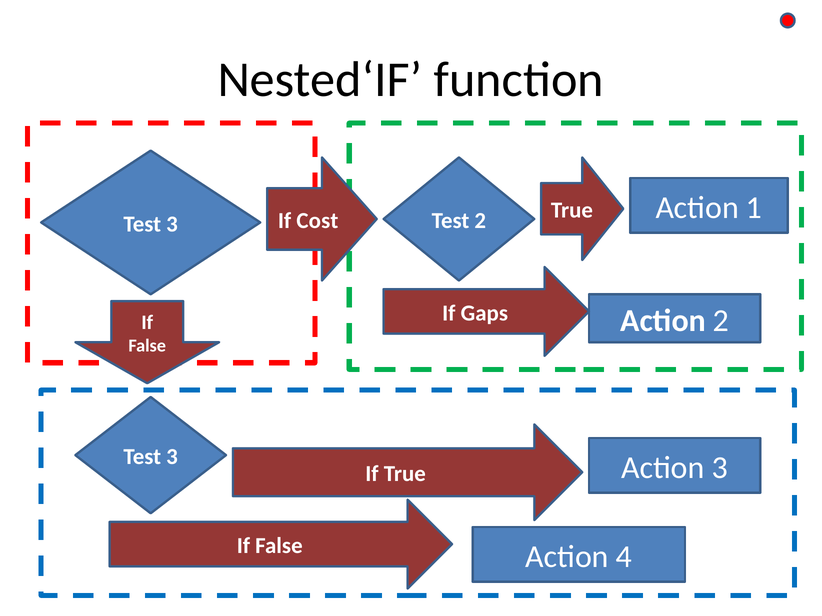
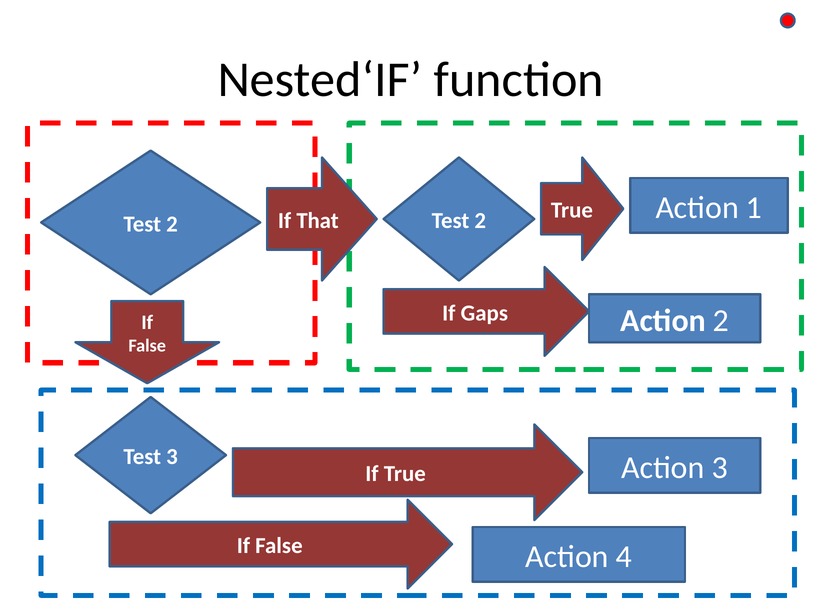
Cost: Cost -> That
3 at (172, 224): 3 -> 2
